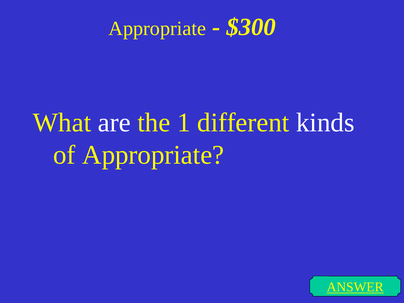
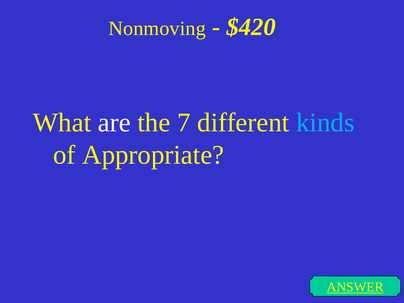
Appropriate at (157, 28): Appropriate -> Nonmoving
$300: $300 -> $420
1: 1 -> 7
kinds colour: white -> light blue
